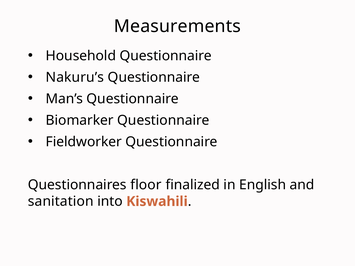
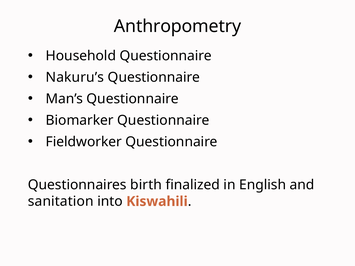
Measurements: Measurements -> Anthropometry
floor: floor -> birth
